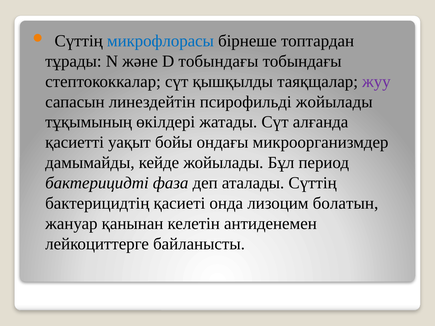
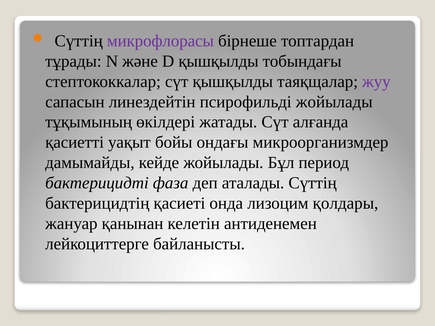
микрофлорасы colour: blue -> purple
D тобындағы: тобындағы -> қышқылды
болатын: болатын -> қолдары
